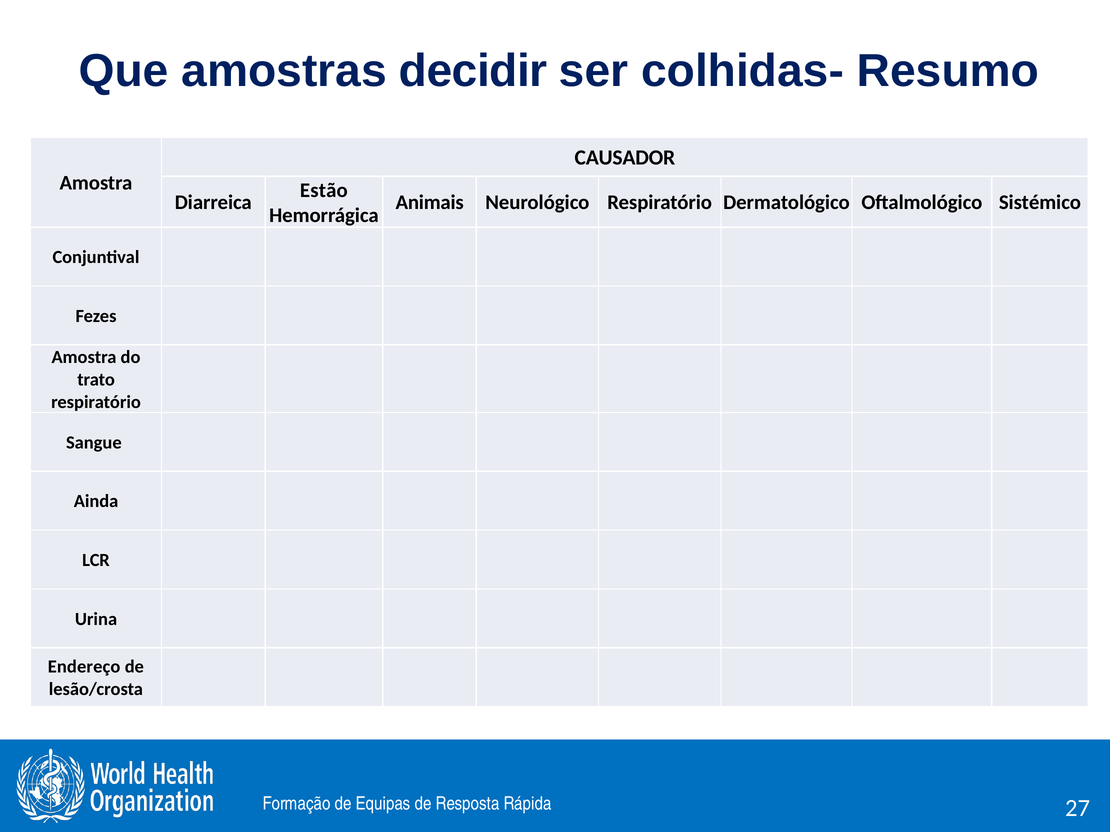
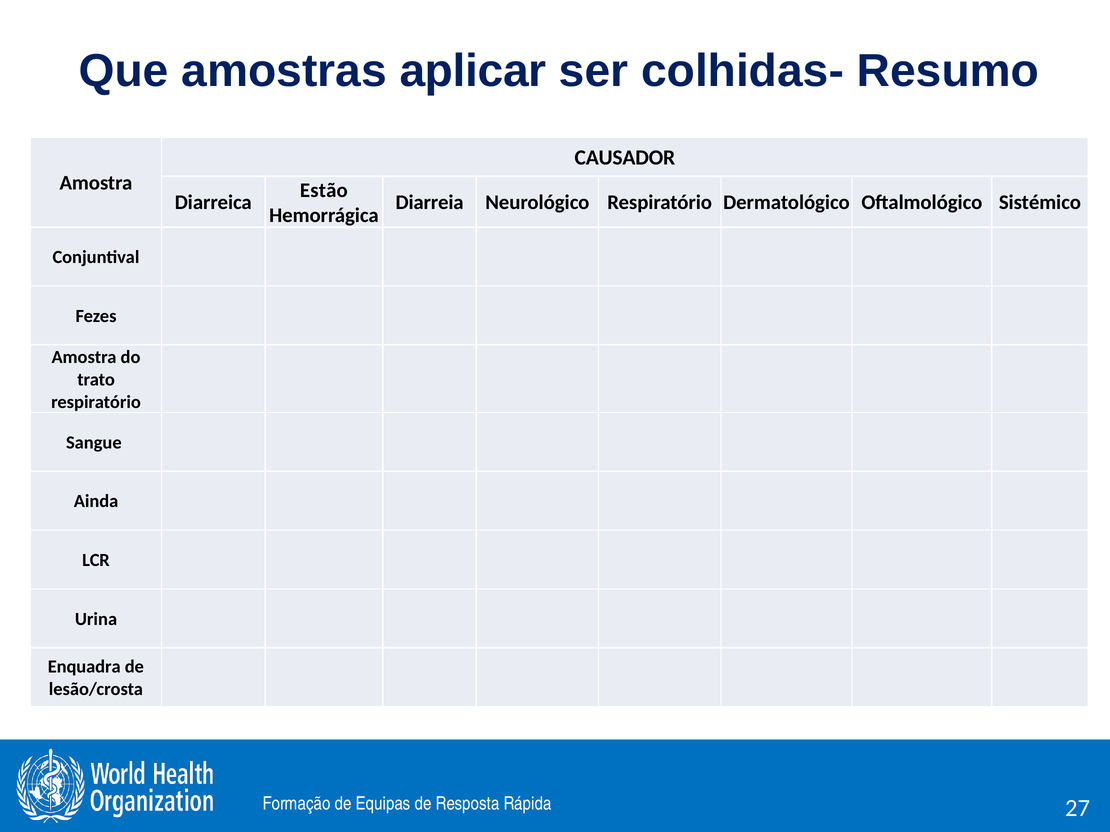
decidir: decidir -> aplicar
Animais: Animais -> Diarreia
Endereço: Endereço -> Enquadra
